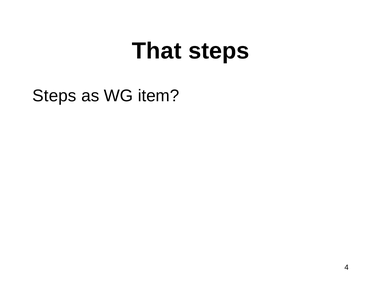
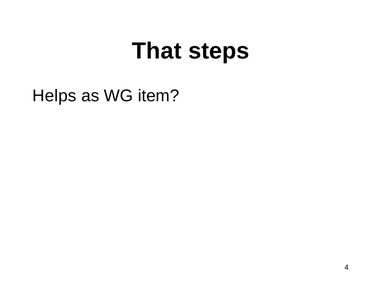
Steps at (54, 96): Steps -> Helps
